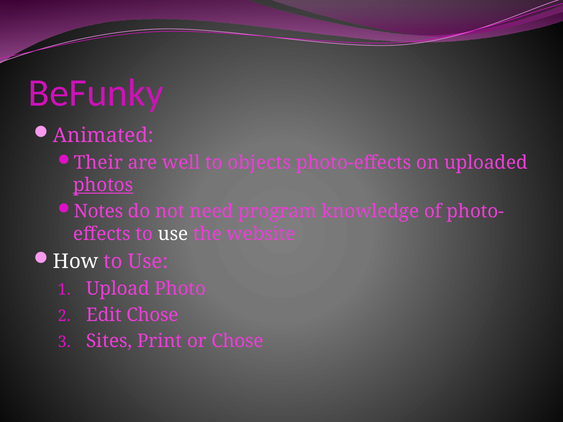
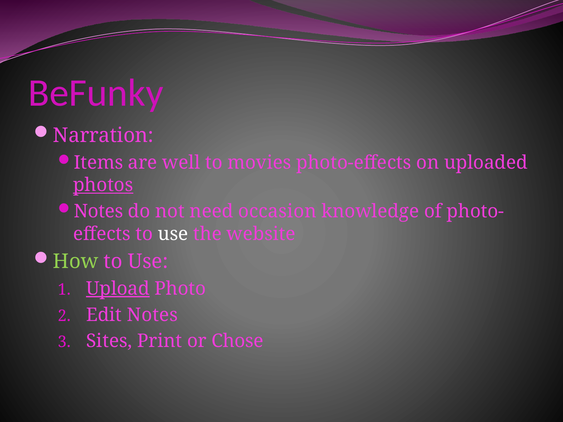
Animated: Animated -> Narration
Their: Their -> Items
objects: objects -> movies
program: program -> occasion
How colour: white -> light green
Upload underline: none -> present
Edit Chose: Chose -> Notes
